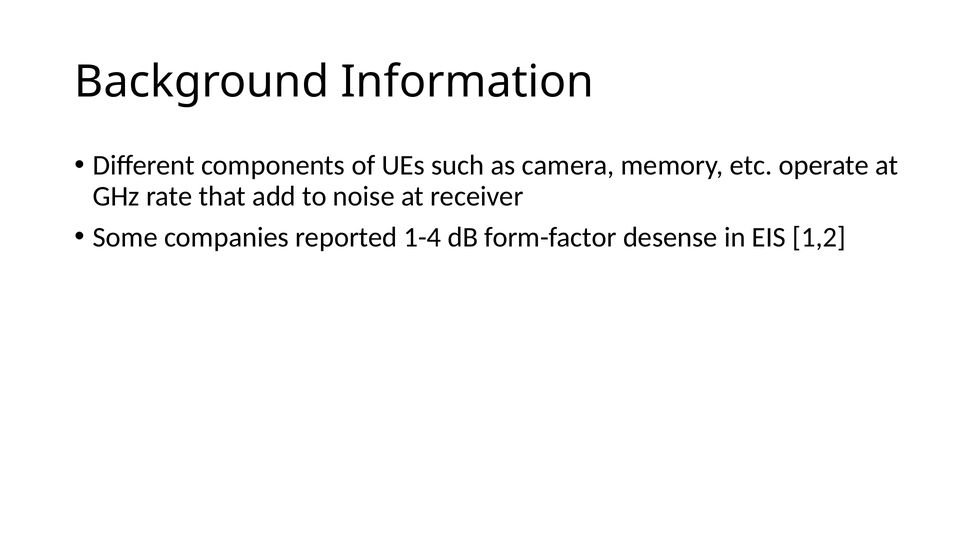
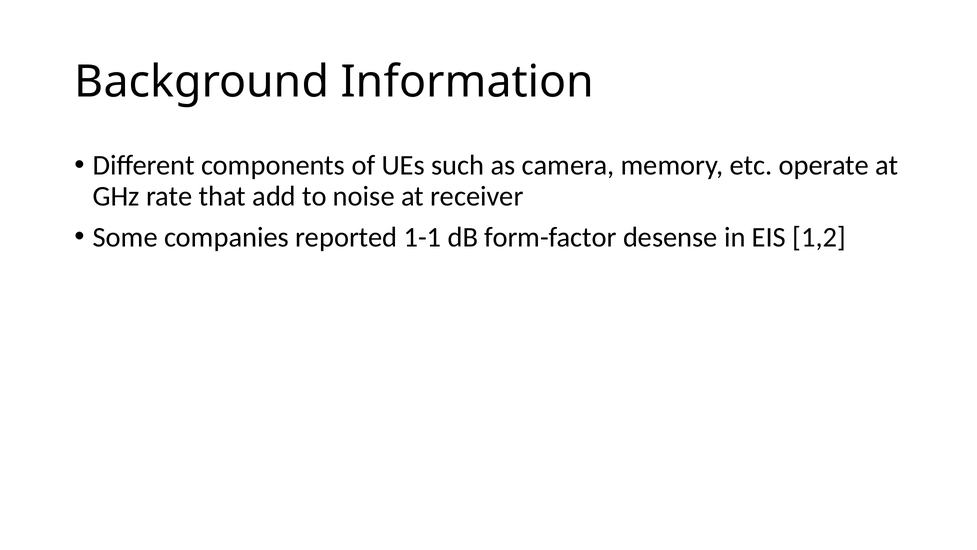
1-4: 1-4 -> 1-1
